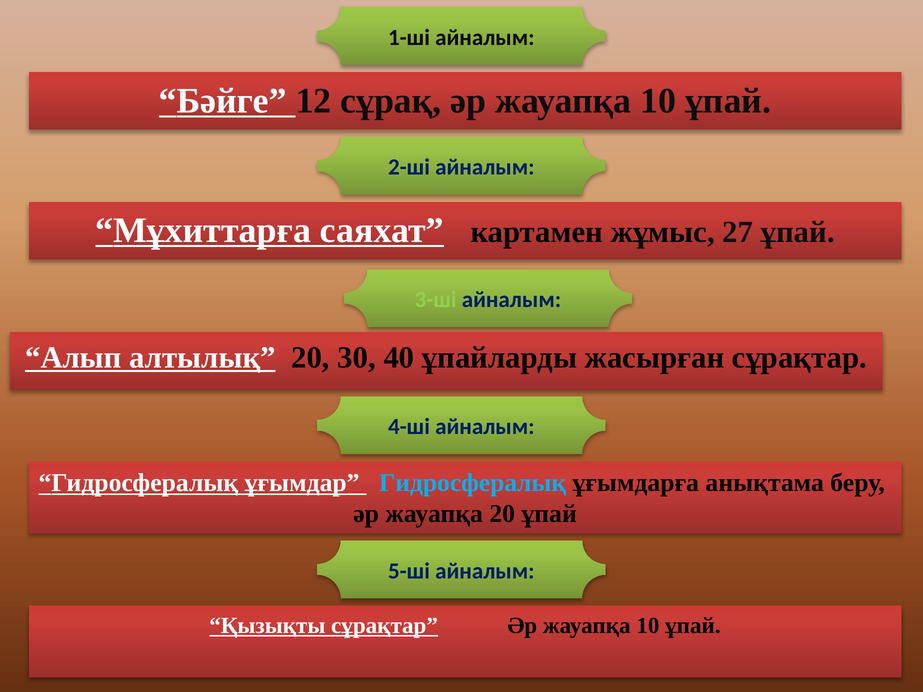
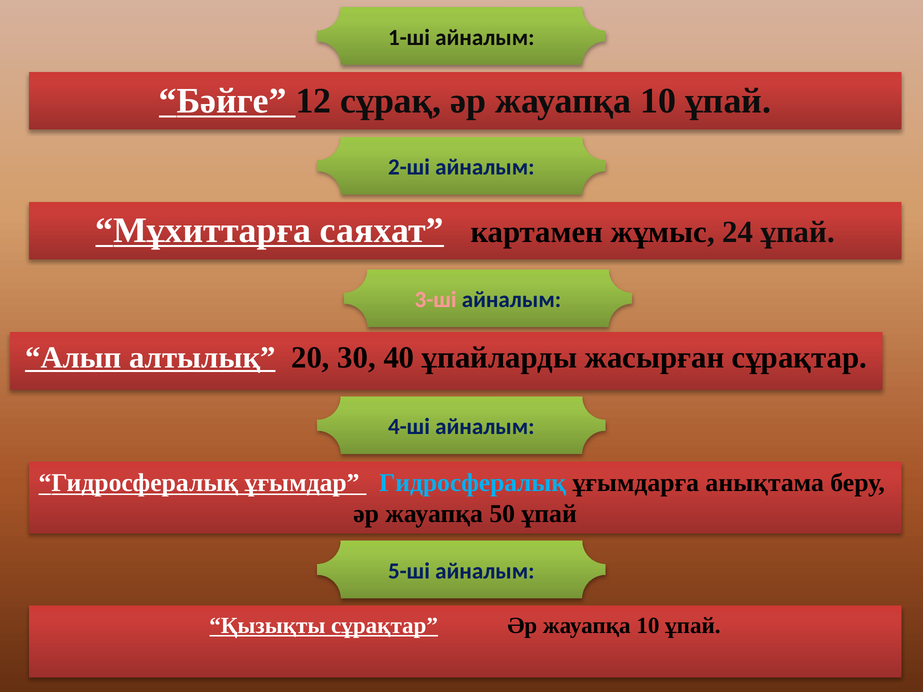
27: 27 -> 24
3-ші colour: light green -> pink
жауапқа 20: 20 -> 50
